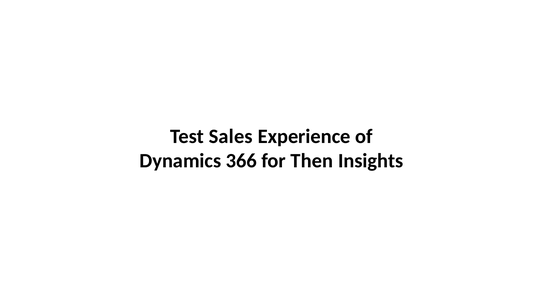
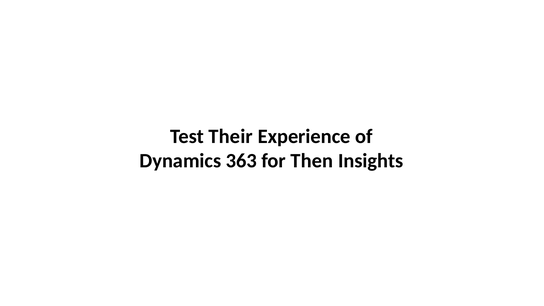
Sales: Sales -> Their
366: 366 -> 363
